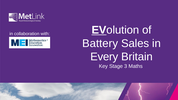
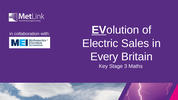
Battery: Battery -> Electric
